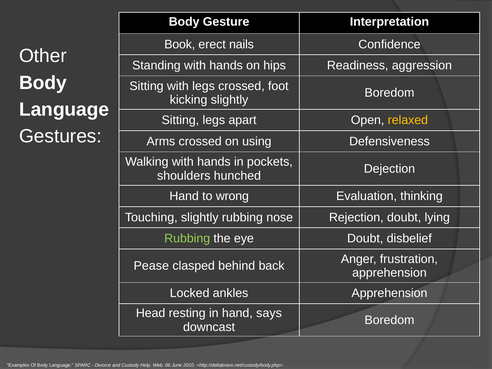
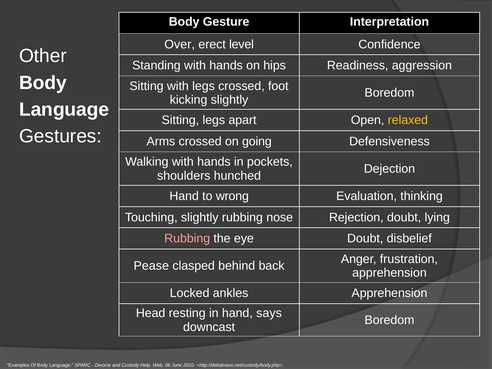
Book: Book -> Over
nails: nails -> level
using: using -> going
Rubbing at (187, 239) colour: light green -> pink
